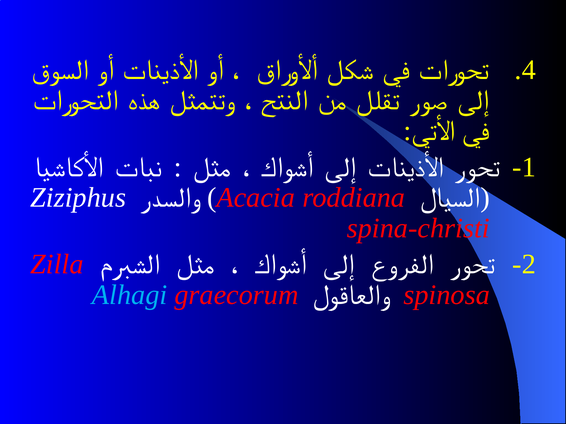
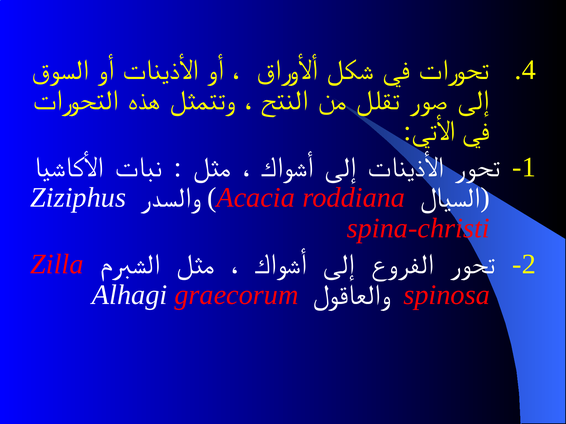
Alhagi colour: light blue -> white
